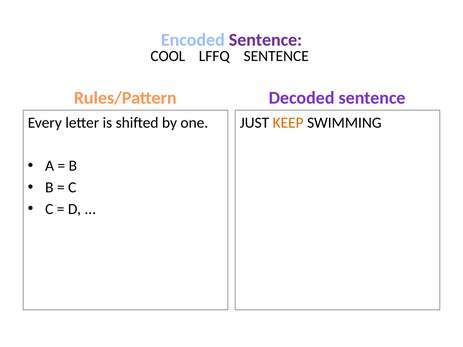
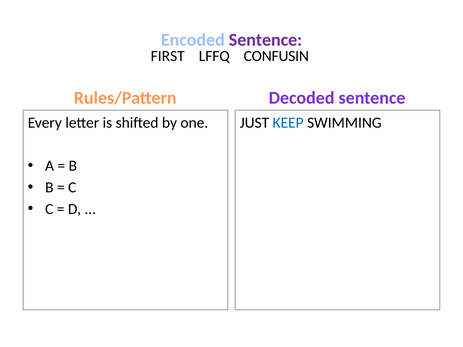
COOL: COOL -> FIRST
LFFQ SENTENCE: SENTENCE -> CONFUSIN
KEEP colour: orange -> blue
